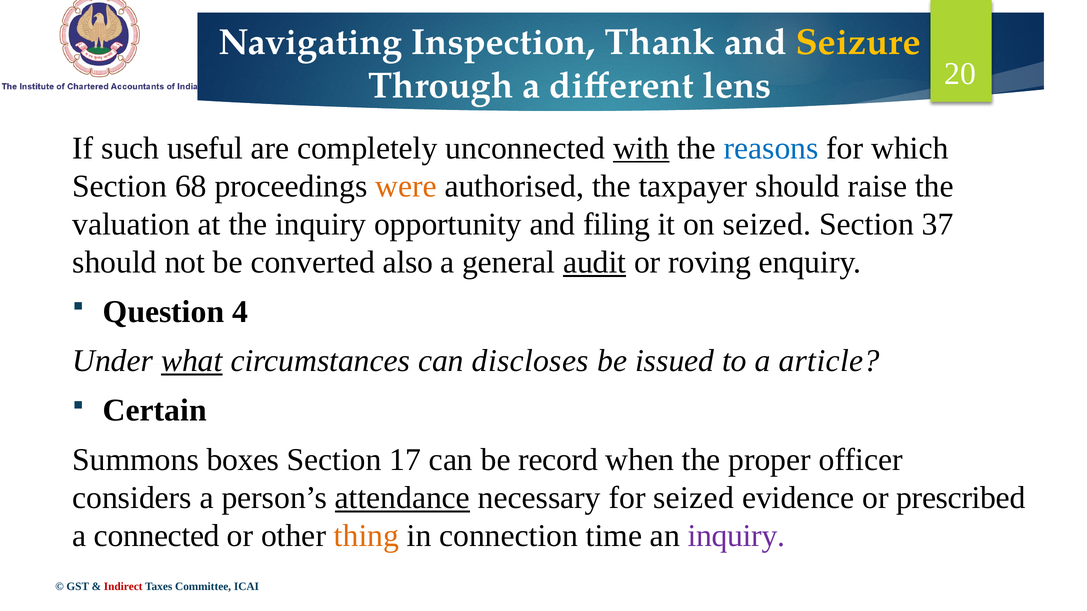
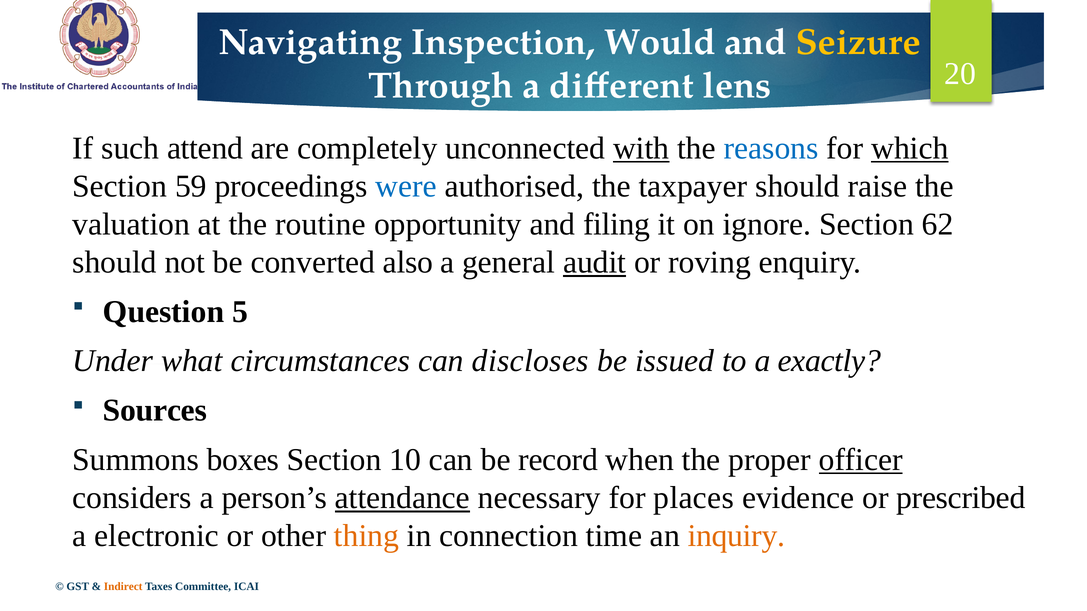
Thank: Thank -> Would
useful: useful -> attend
which underline: none -> present
68: 68 -> 59
were colour: orange -> blue
the inquiry: inquiry -> routine
on seized: seized -> ignore
37: 37 -> 62
4: 4 -> 5
what underline: present -> none
article: article -> exactly
Certain: Certain -> Sources
17: 17 -> 10
officer underline: none -> present
for seized: seized -> places
connected: connected -> electronic
inquiry at (736, 536) colour: purple -> orange
Indirect colour: red -> orange
